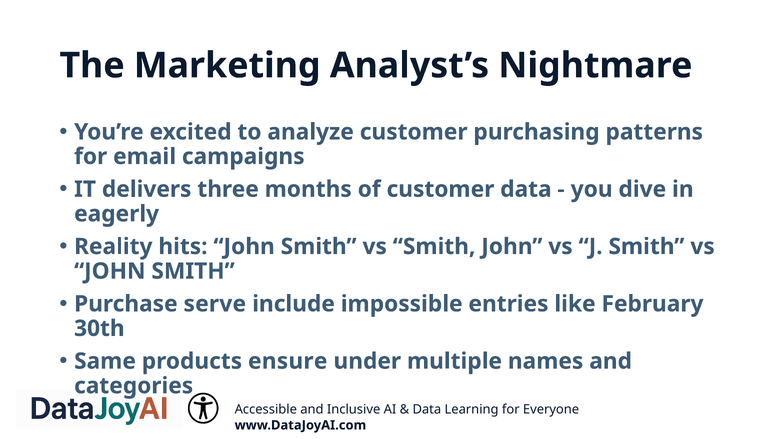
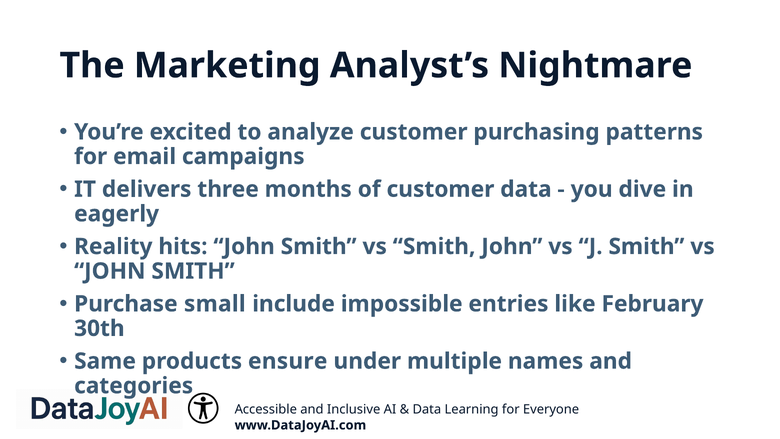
serve: serve -> small
